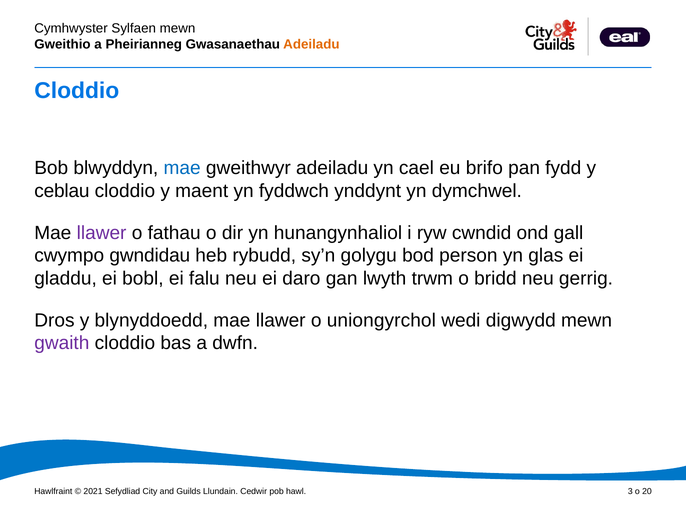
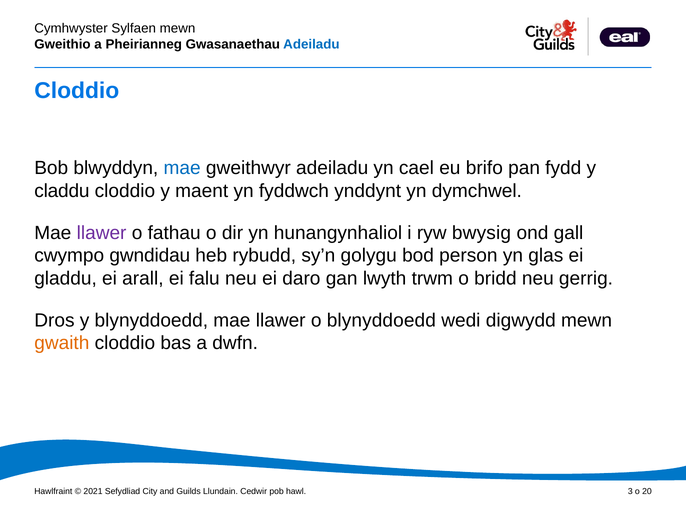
Adeiladu at (311, 45) colour: orange -> blue
ceblau: ceblau -> claddu
cwndid: cwndid -> bwysig
bobl: bobl -> arall
o uniongyrchol: uniongyrchol -> blynyddoedd
gwaith colour: purple -> orange
